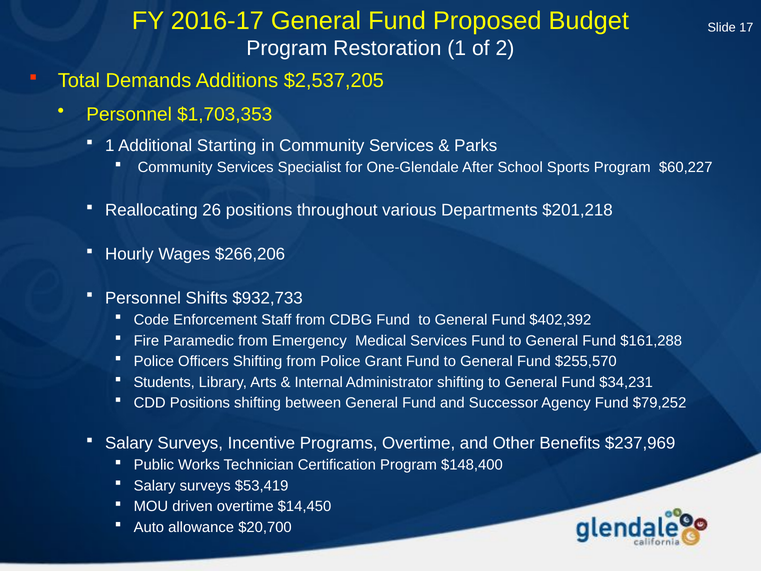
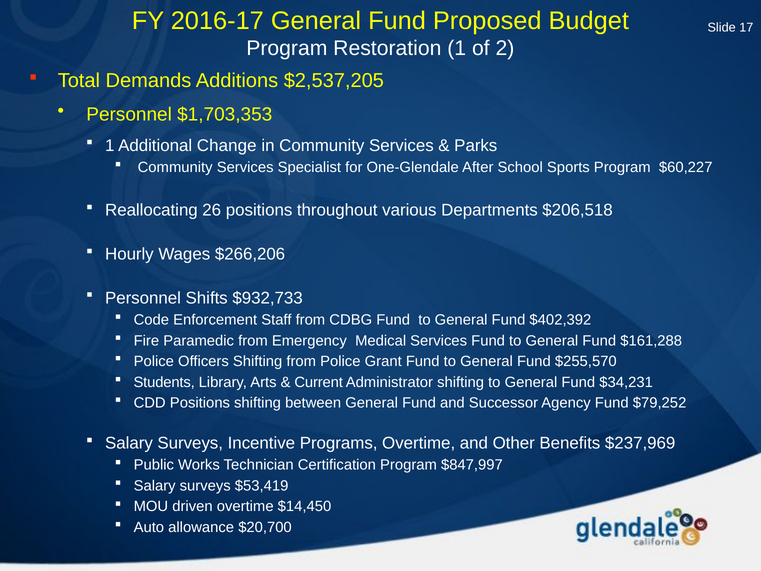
Starting: Starting -> Change
$201,218: $201,218 -> $206,518
Internal: Internal -> Current
$148,400: $148,400 -> $847,997
